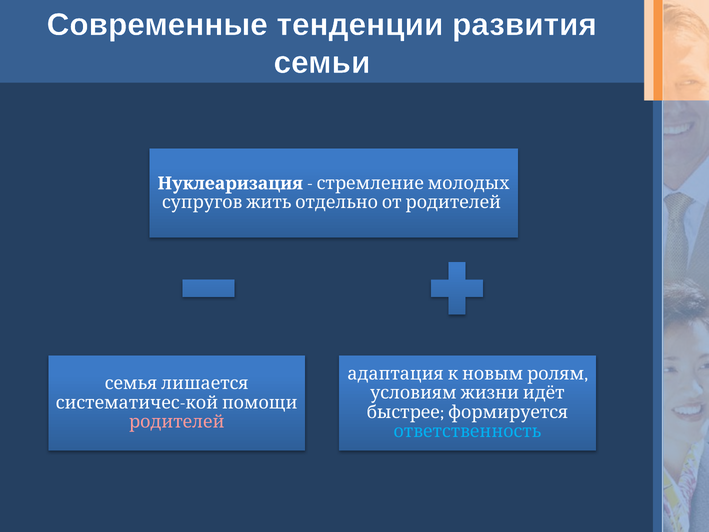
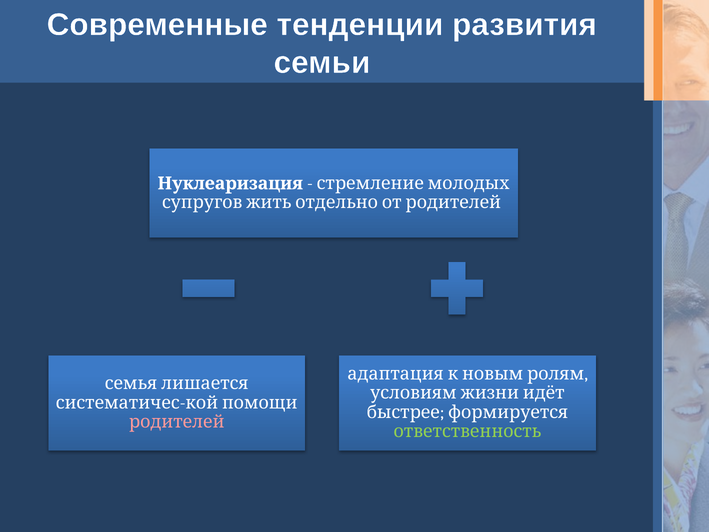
ответственность colour: light blue -> light green
